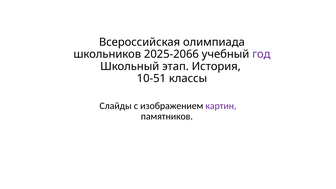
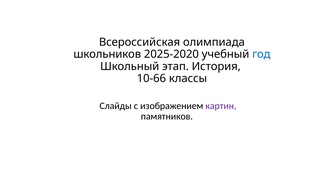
2025-2066: 2025-2066 -> 2025-2020
год colour: purple -> blue
10-51: 10-51 -> 10-66
